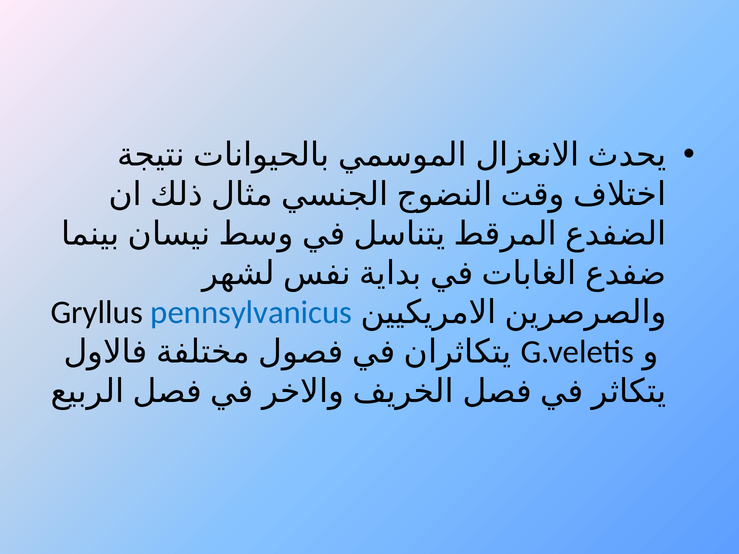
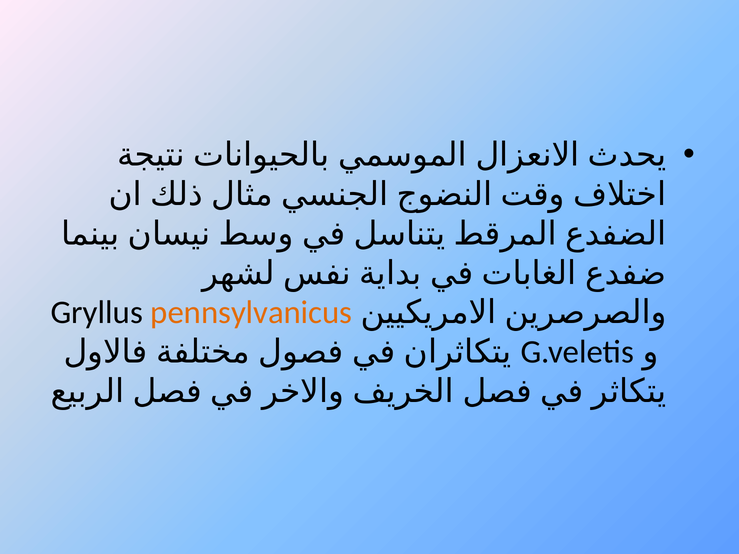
pennsylvanicus colour: blue -> orange
